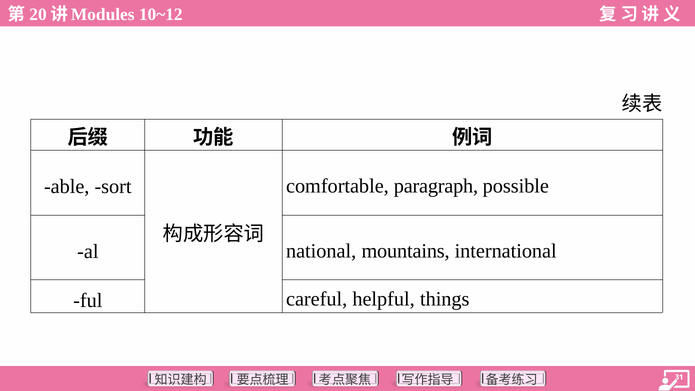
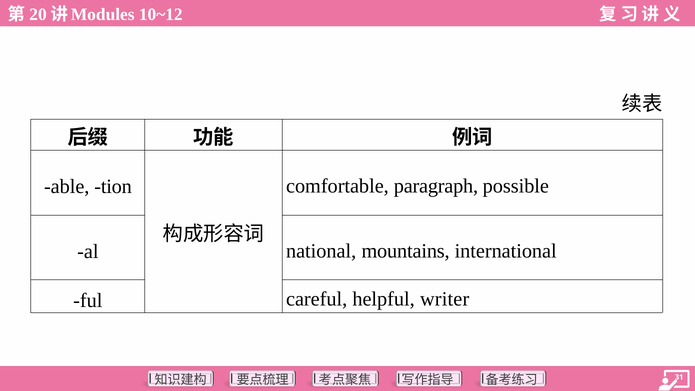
sort: sort -> tion
things: things -> writer
